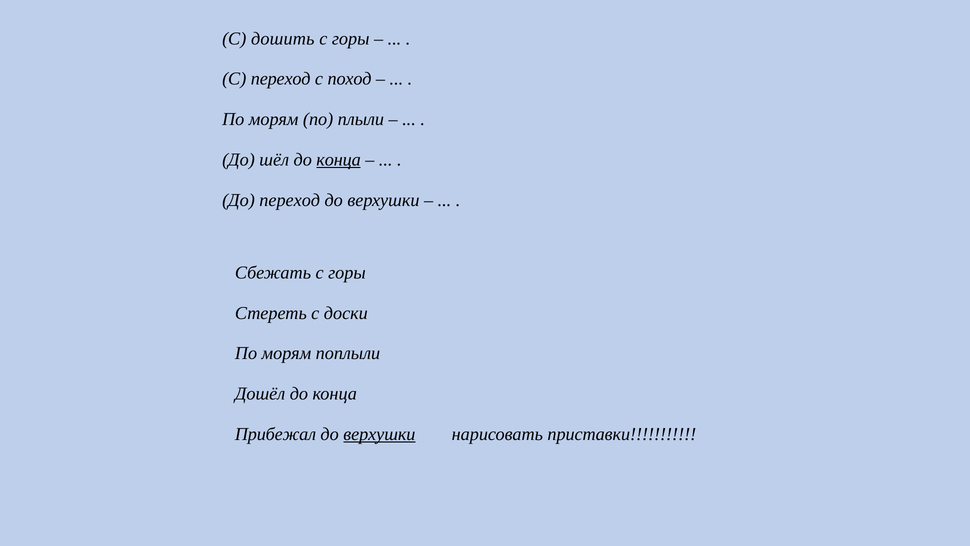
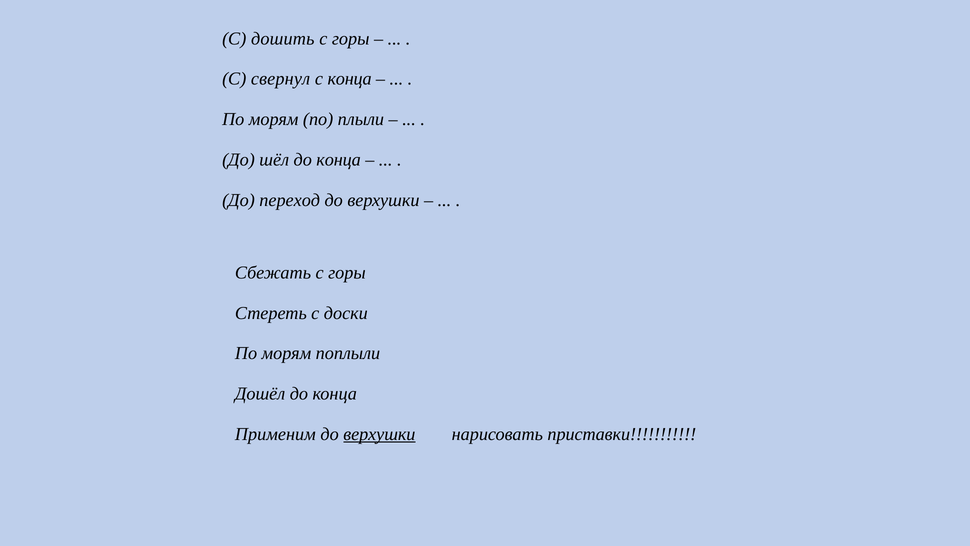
С переход: переход -> свернул
с поход: поход -> конца
конца at (339, 160) underline: present -> none
Прибежал: Прибежал -> Применим
